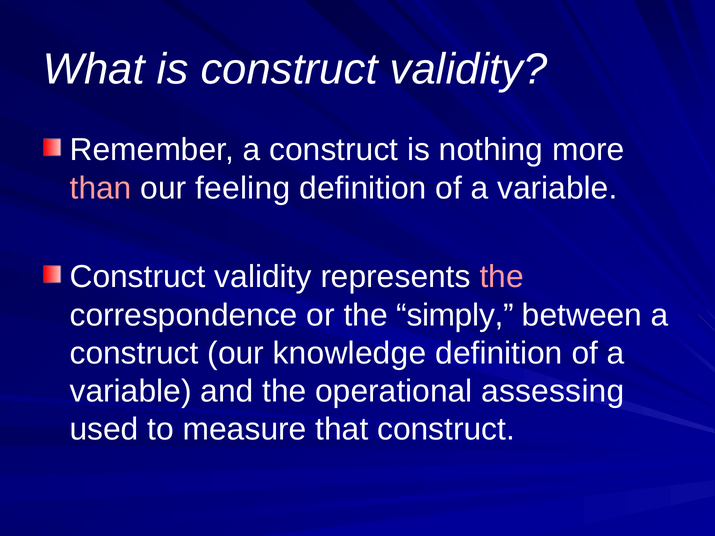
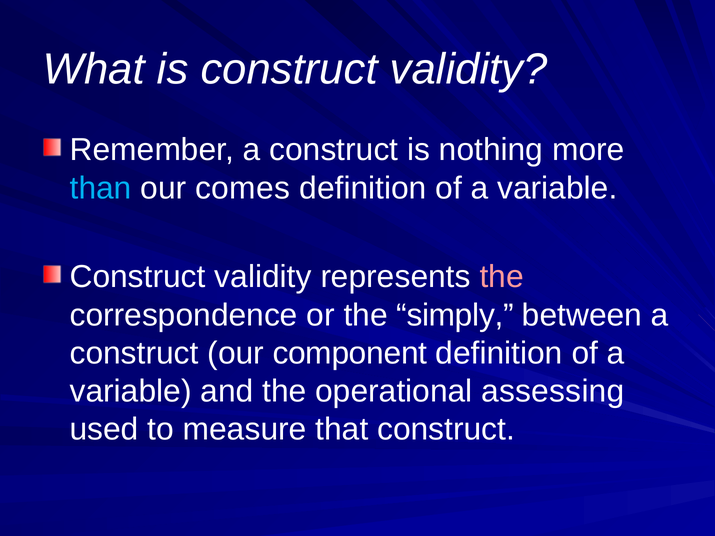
than colour: pink -> light blue
feeling: feeling -> comes
knowledge: knowledge -> component
